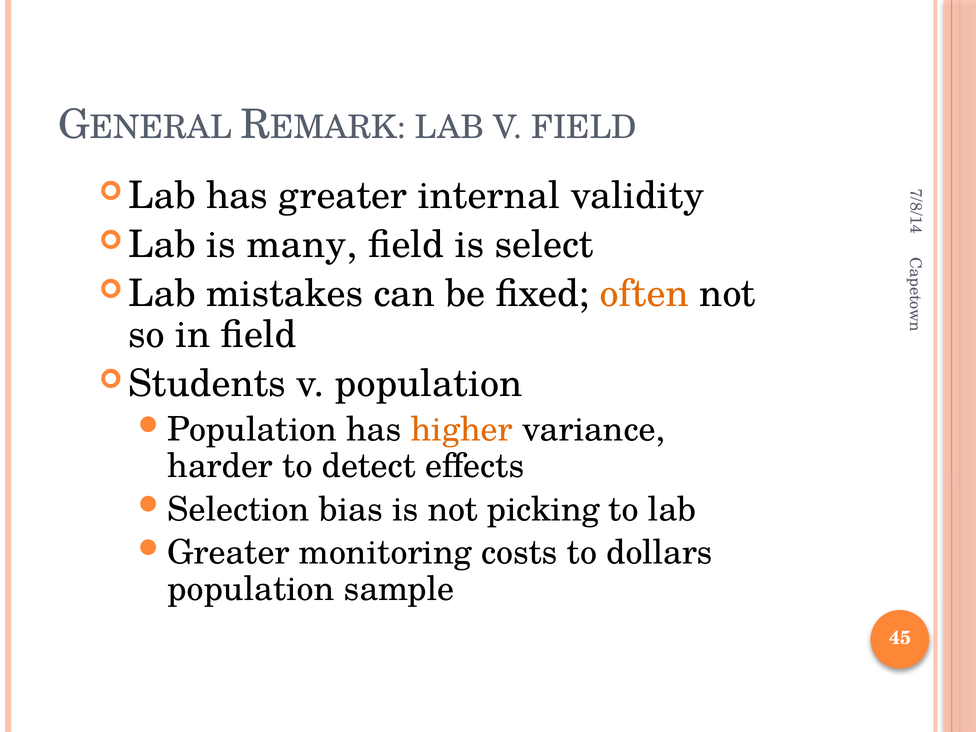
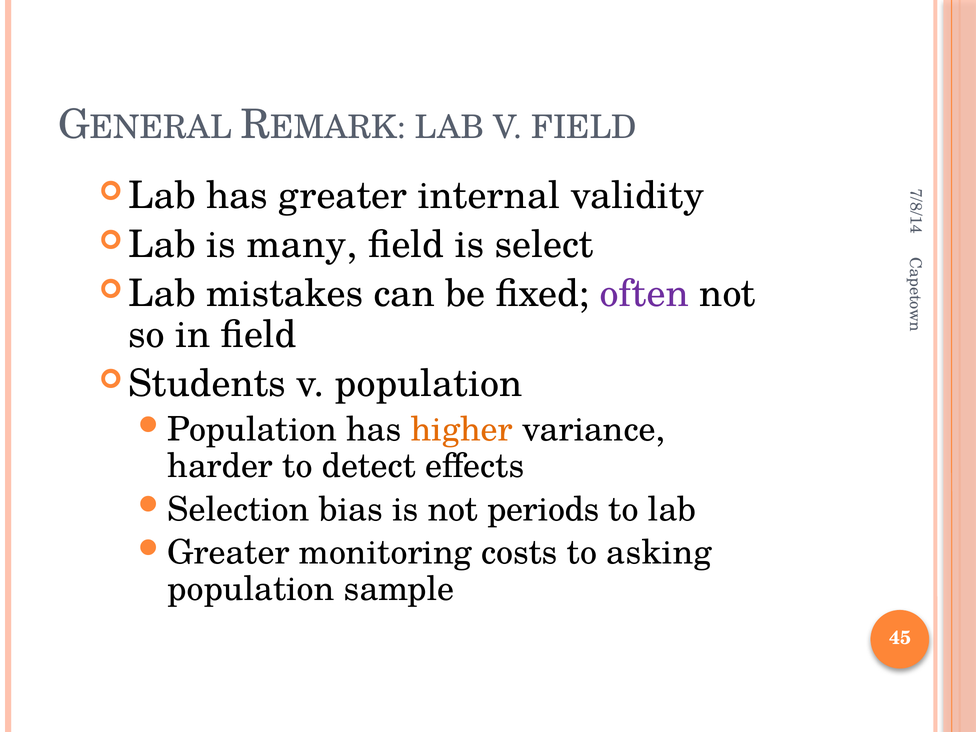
often colour: orange -> purple
picking: picking -> periods
dollars: dollars -> asking
